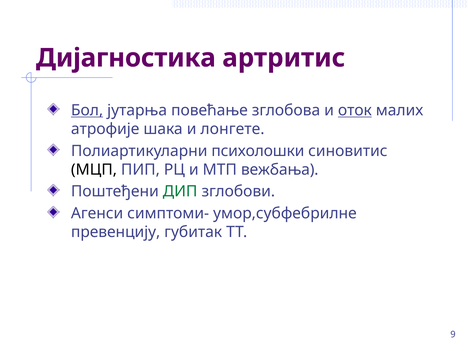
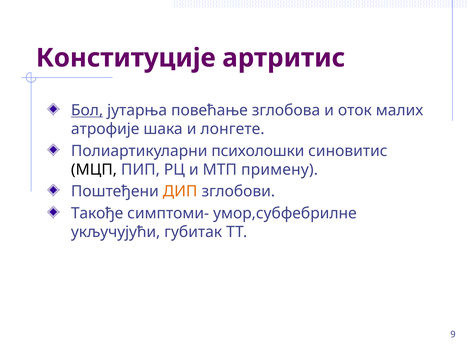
Дијагностика: Дијагностика -> Конституције
оток underline: present -> none
вежбања: вежбања -> примену
ДИП colour: green -> orange
Агенси: Агенси -> Такође
превенцију: превенцију -> укључујући
